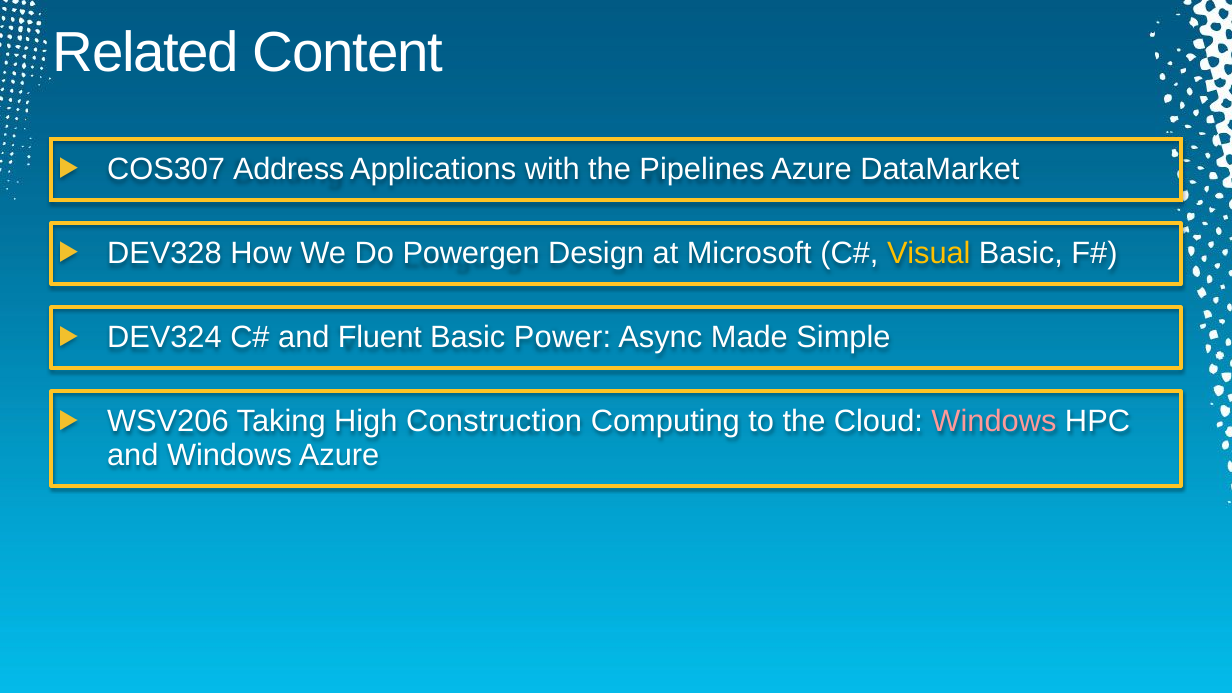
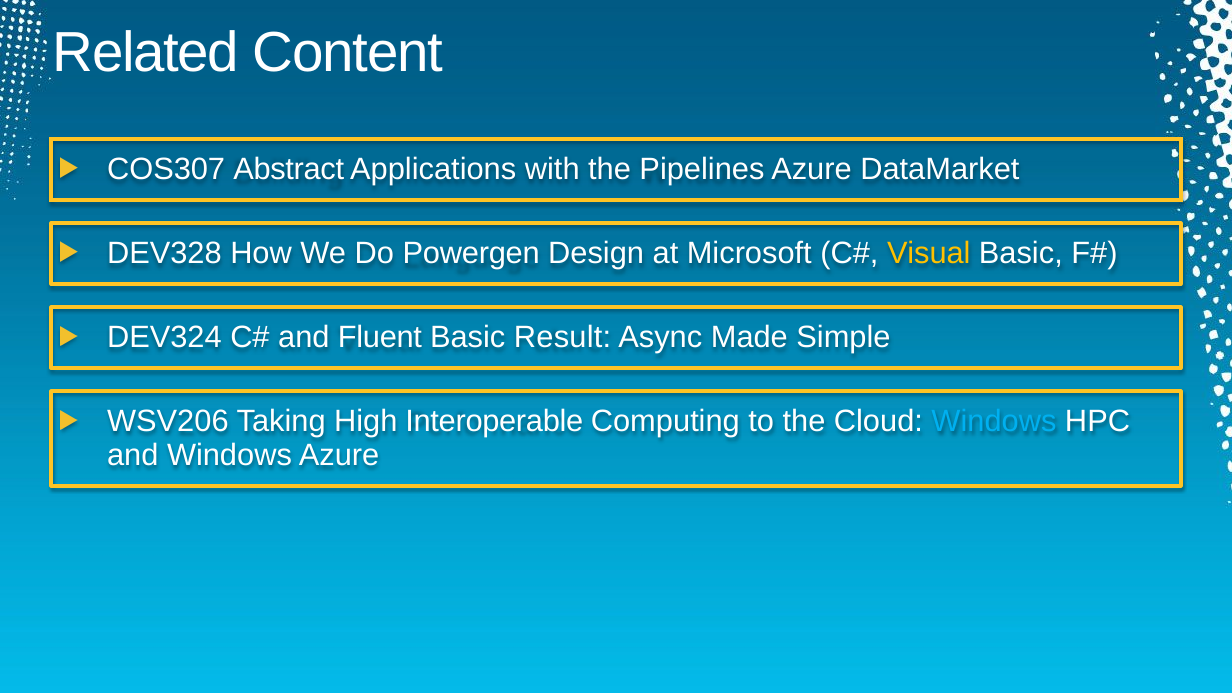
Address: Address -> Abstract
Power: Power -> Result
Construction: Construction -> Interoperable
Windows at (994, 422) colour: pink -> light blue
